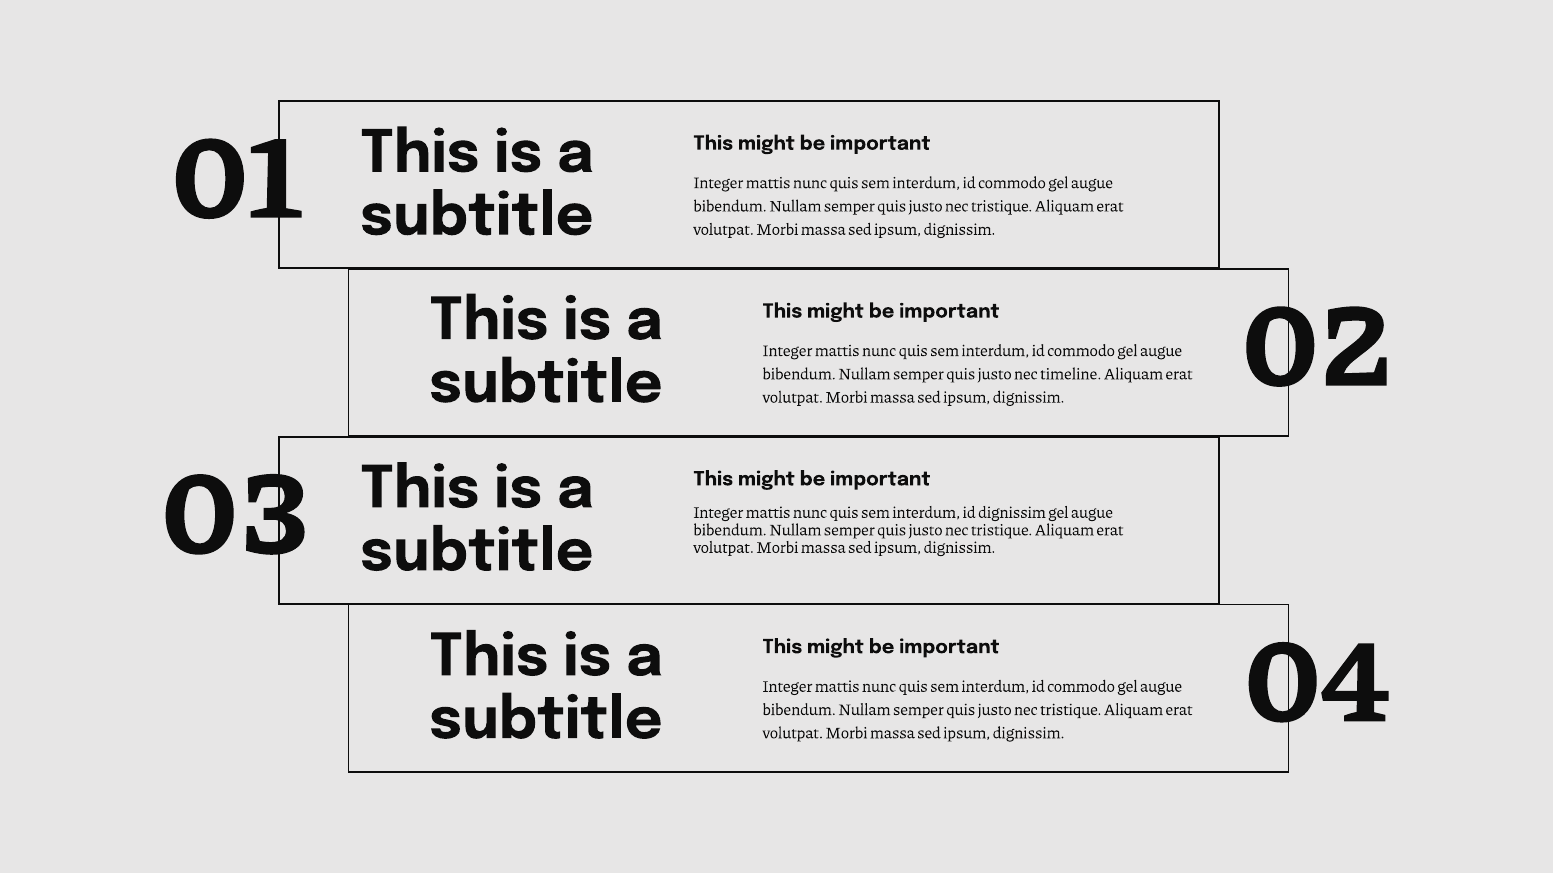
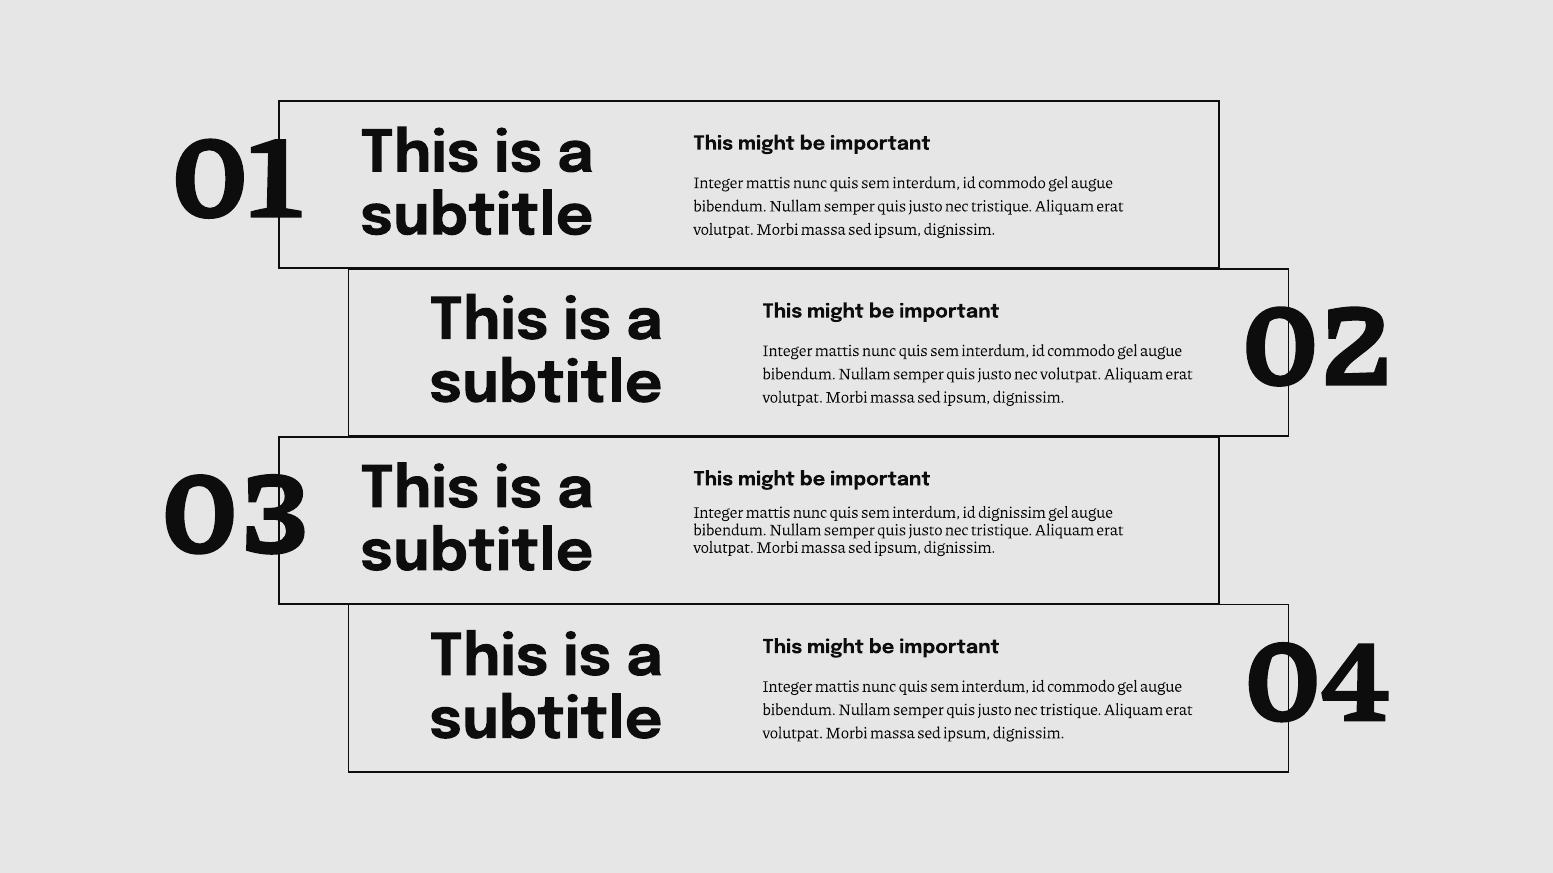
nec timeline: timeline -> volutpat
